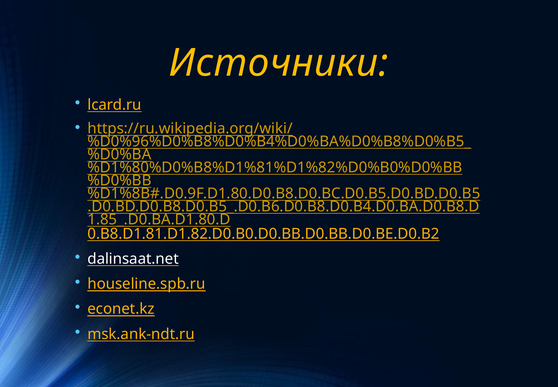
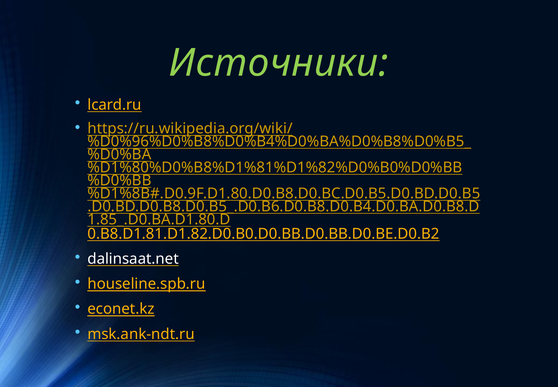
Источники colour: yellow -> light green
